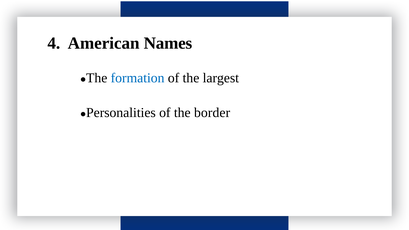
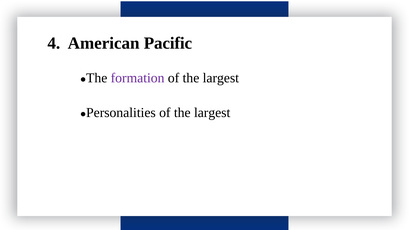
Names: Names -> Pacific
formation colour: blue -> purple
border at (212, 113): border -> largest
